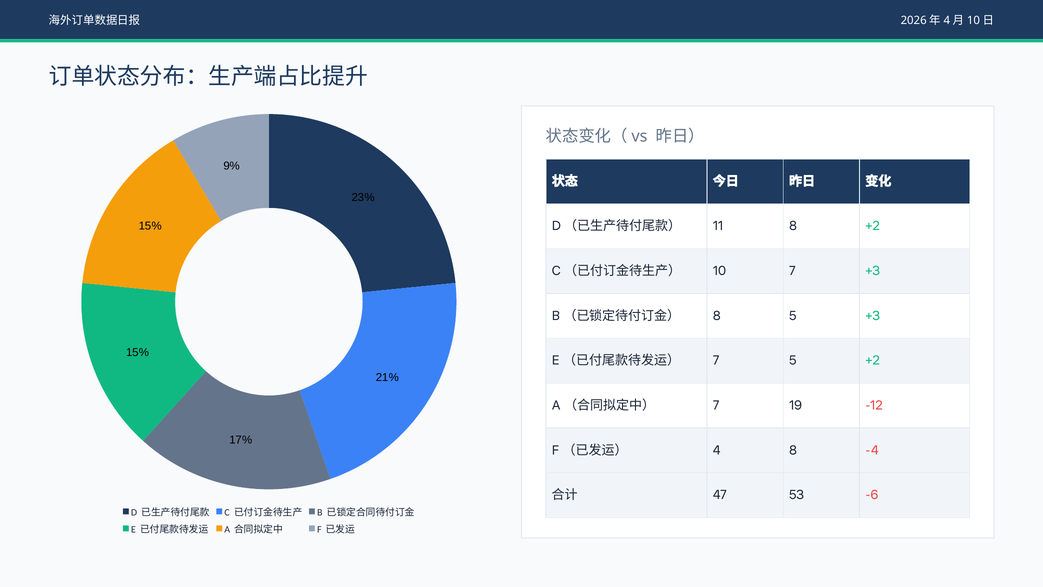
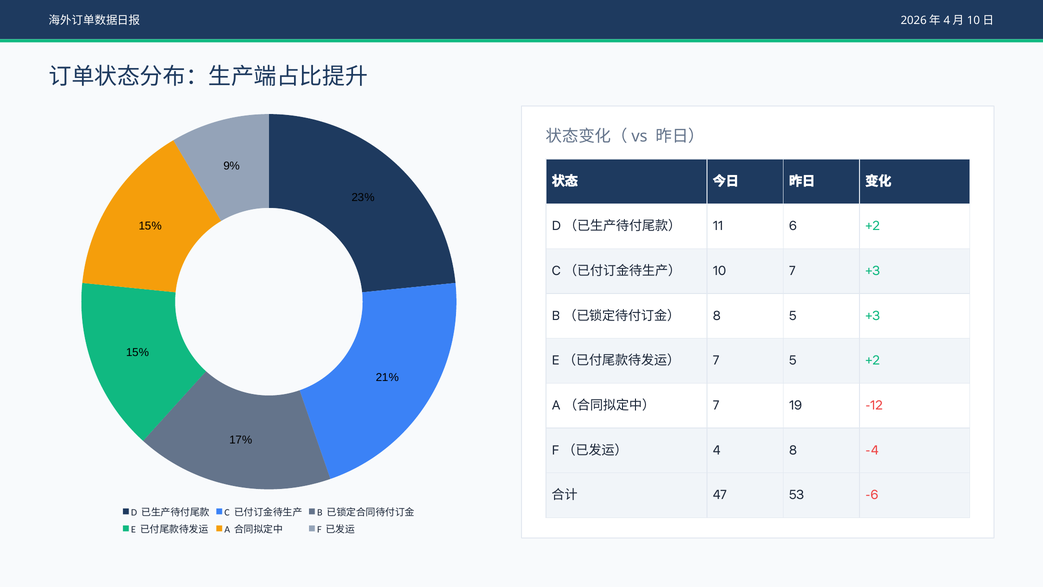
11 8: 8 -> 6
